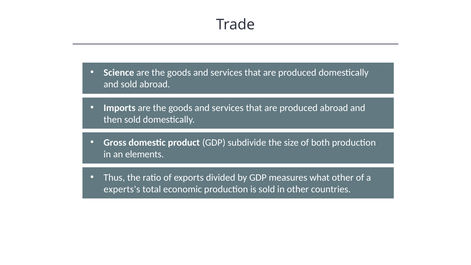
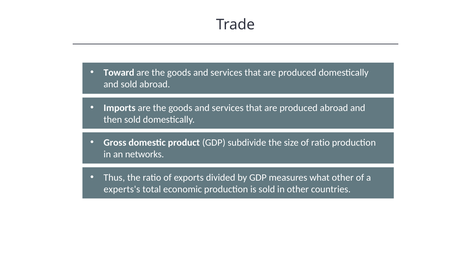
Science: Science -> Toward
of both: both -> ratio
elements: elements -> networks
